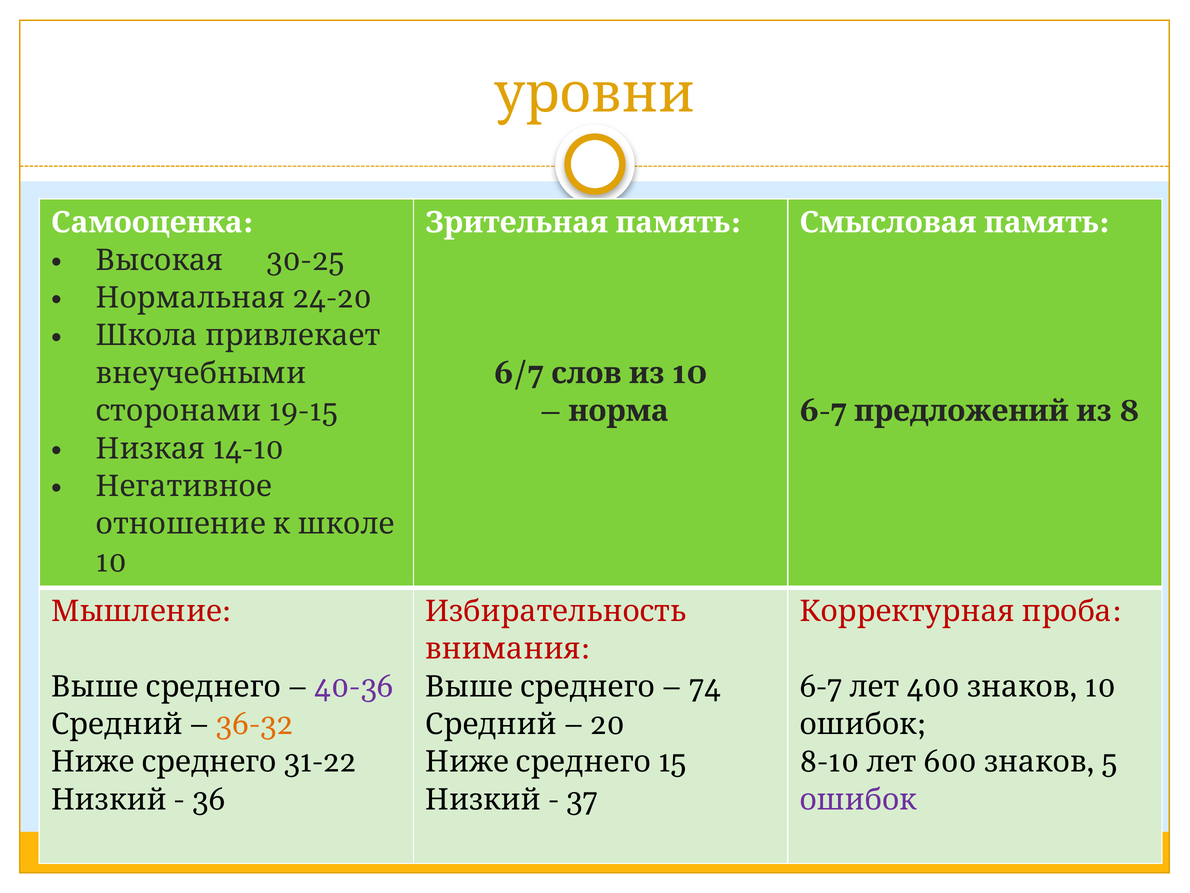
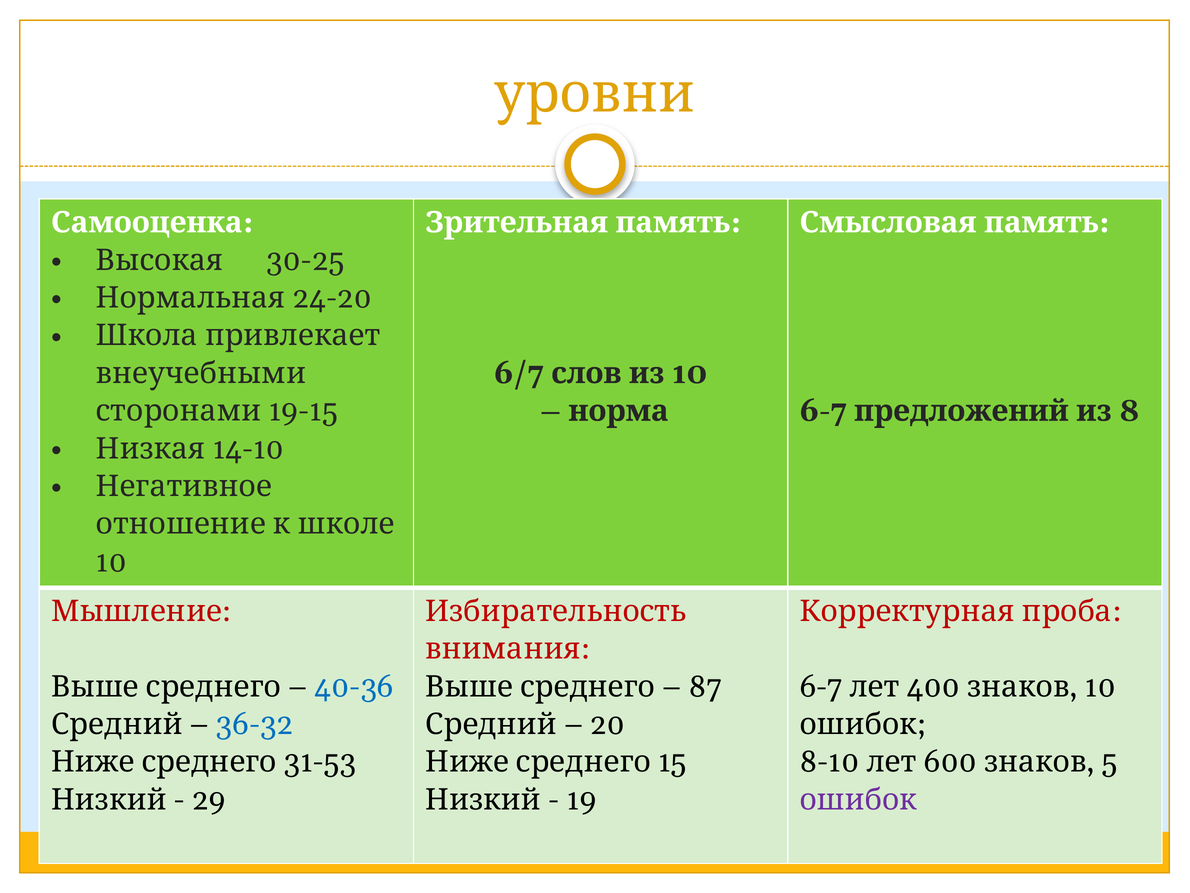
40-36 colour: purple -> blue
74: 74 -> 87
36-32 colour: orange -> blue
31-22: 31-22 -> 31-53
36: 36 -> 29
37: 37 -> 19
